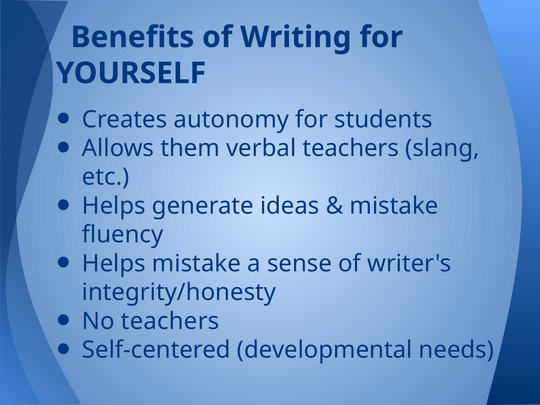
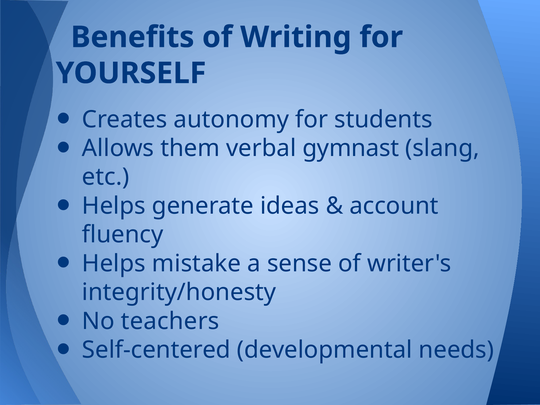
verbal teachers: teachers -> gymnast
mistake at (394, 206): mistake -> account
